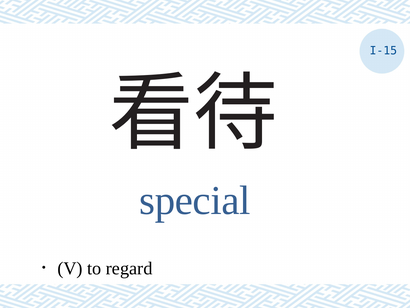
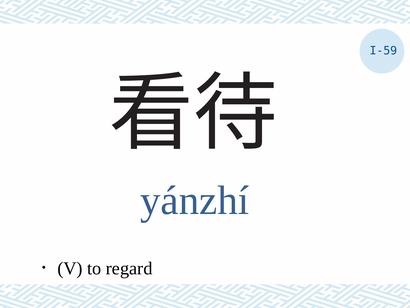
I-15: I-15 -> I-59
special: special -> yánzhí
